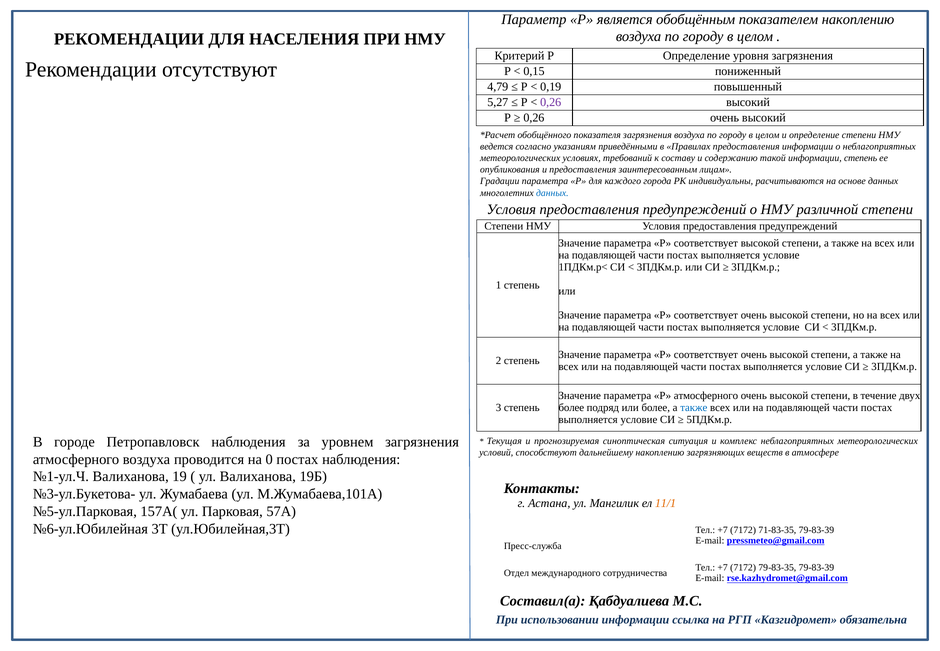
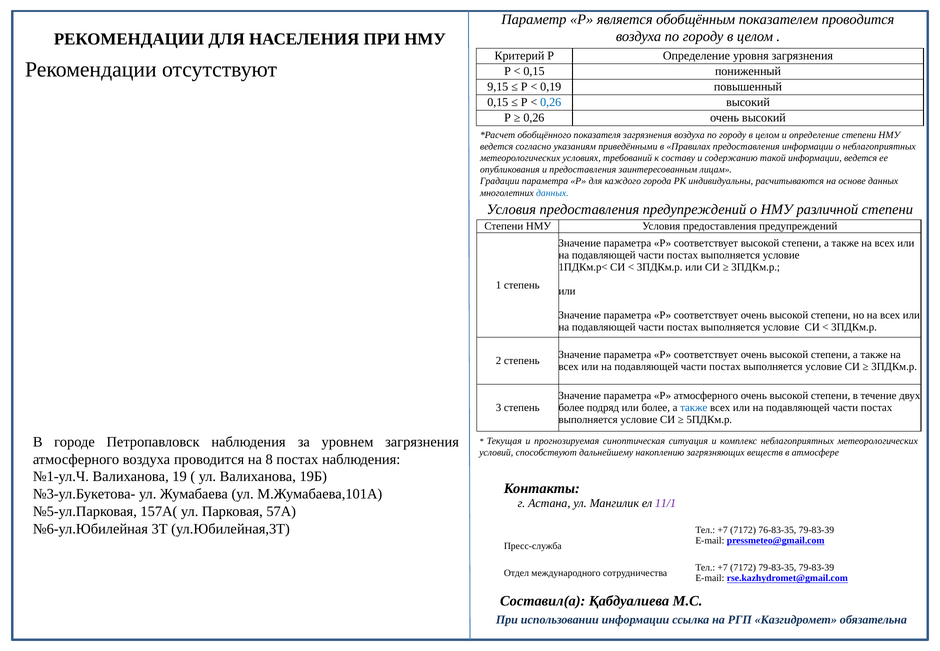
показателем накоплению: накоплению -> проводится
4,79: 4,79 -> 9,15
5,27 at (498, 102): 5,27 -> 0,15
0,26 at (551, 102) colour: purple -> blue
информации степень: степень -> ведется
0: 0 -> 8
11/1 colour: orange -> purple
71-83-35: 71-83-35 -> 76-83-35
